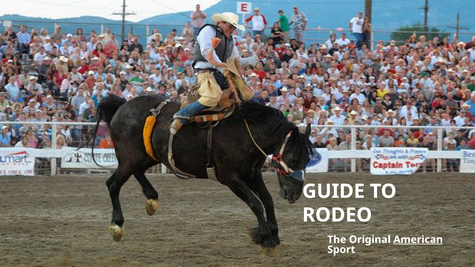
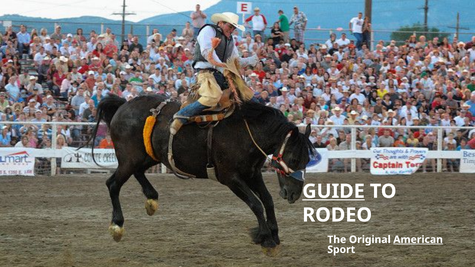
GUIDE underline: none -> present
